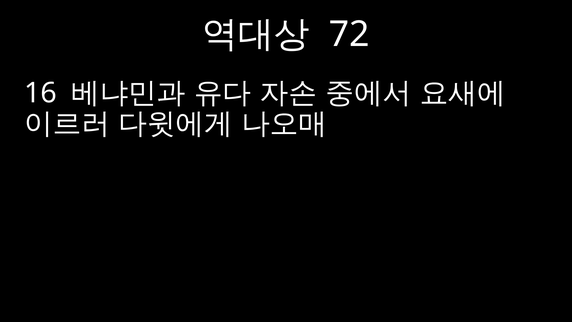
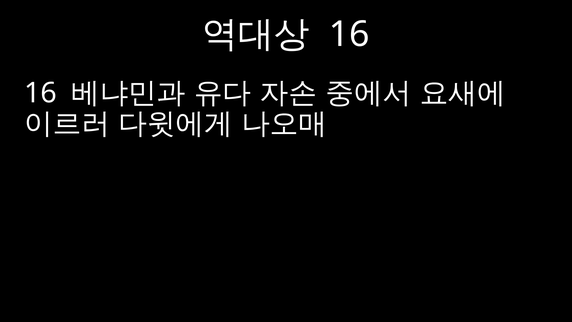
72 at (349, 34): 72 -> 16
